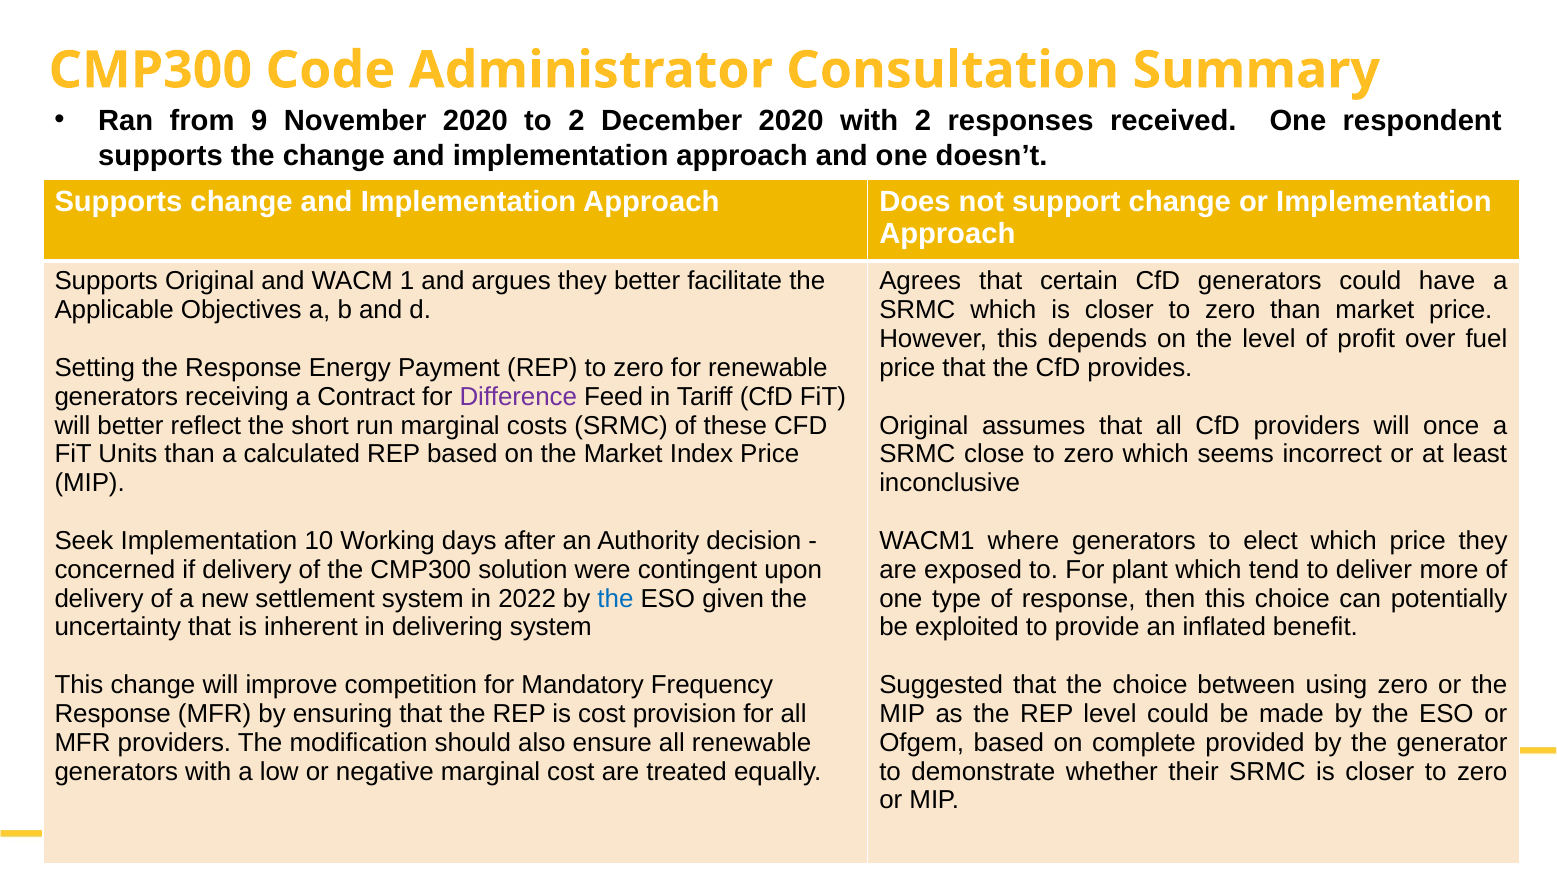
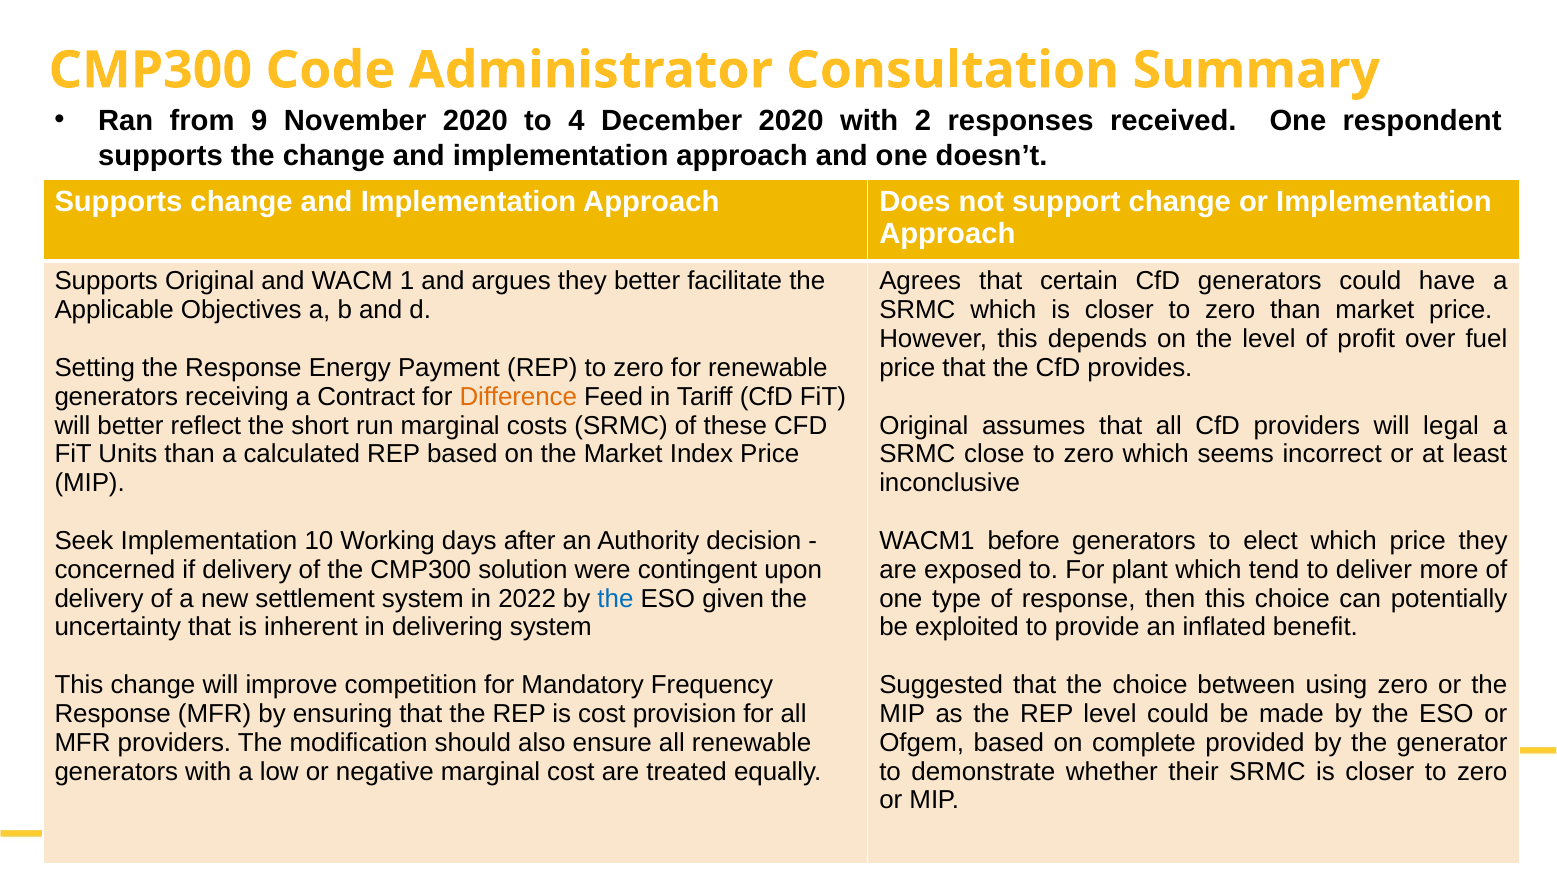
to 2: 2 -> 4
Difference colour: purple -> orange
once: once -> legal
where: where -> before
